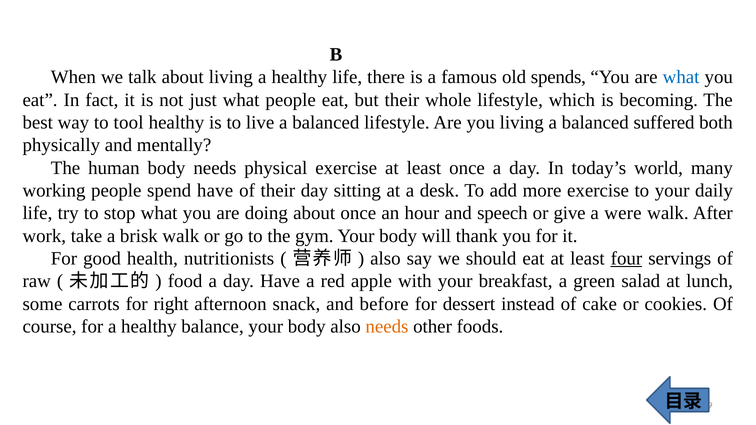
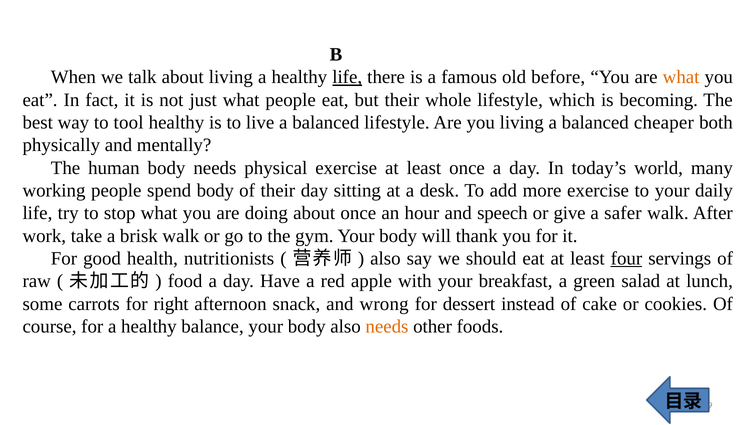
life at (347, 77) underline: none -> present
spends: spends -> before
what at (681, 77) colour: blue -> orange
suffered: suffered -> cheaper
spend have: have -> body
were: were -> safer
before: before -> wrong
